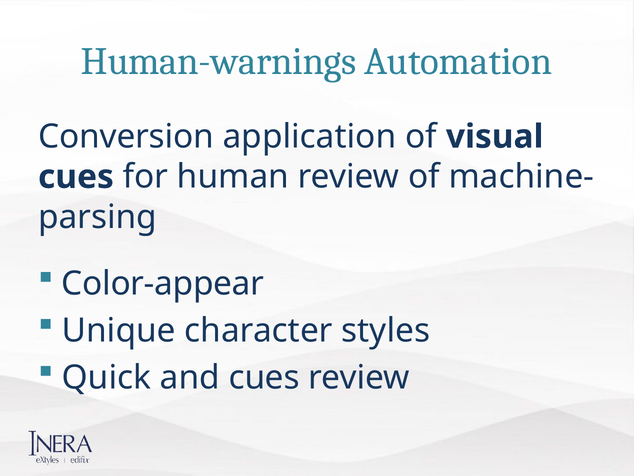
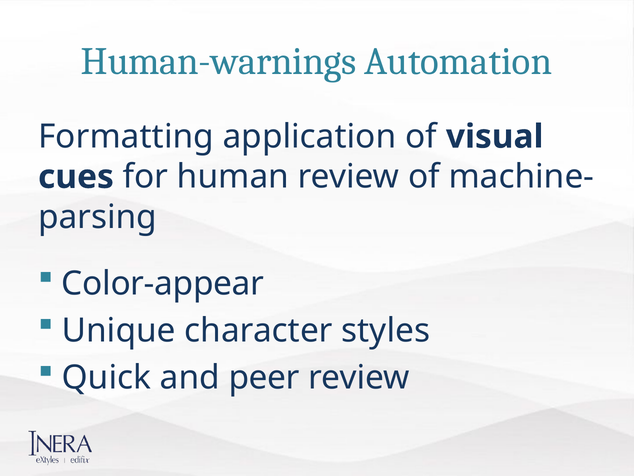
Conversion: Conversion -> Formatting
and cues: cues -> peer
